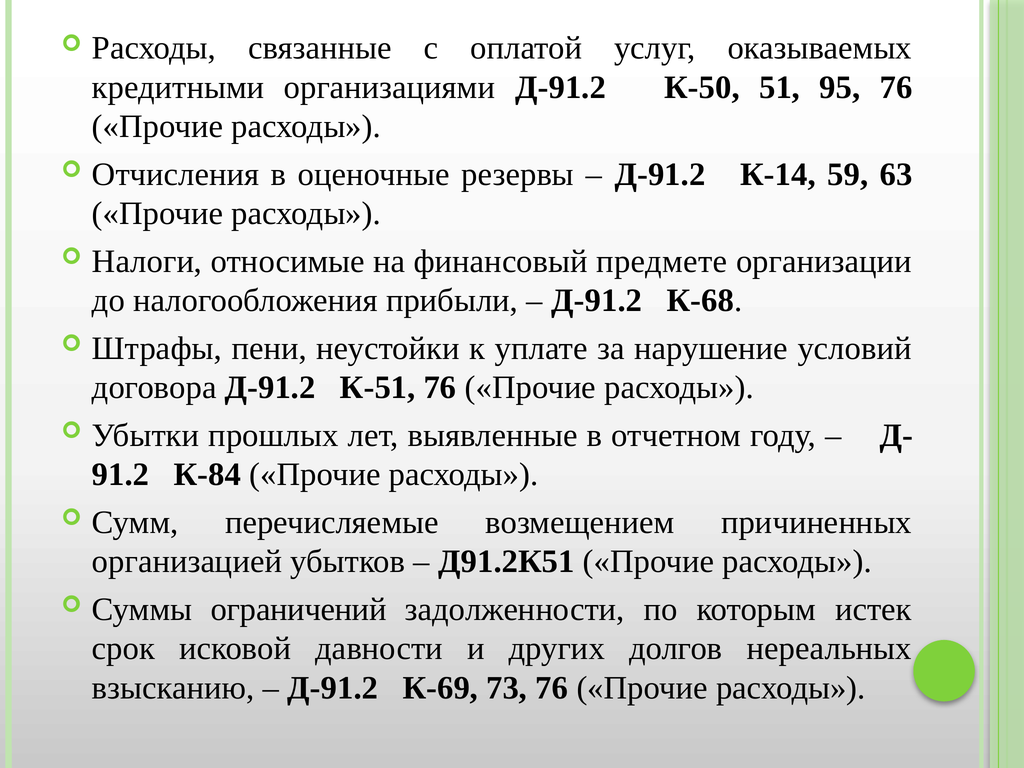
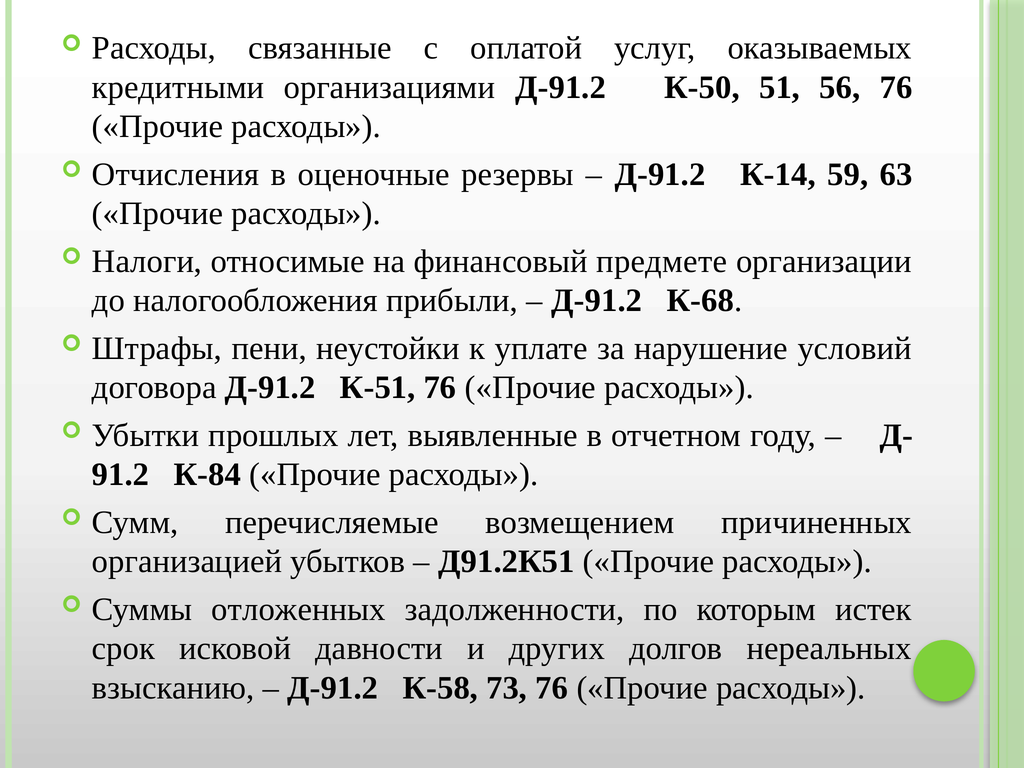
95: 95 -> 56
ограничений: ограничений -> отложенных
К-69: К-69 -> К-58
